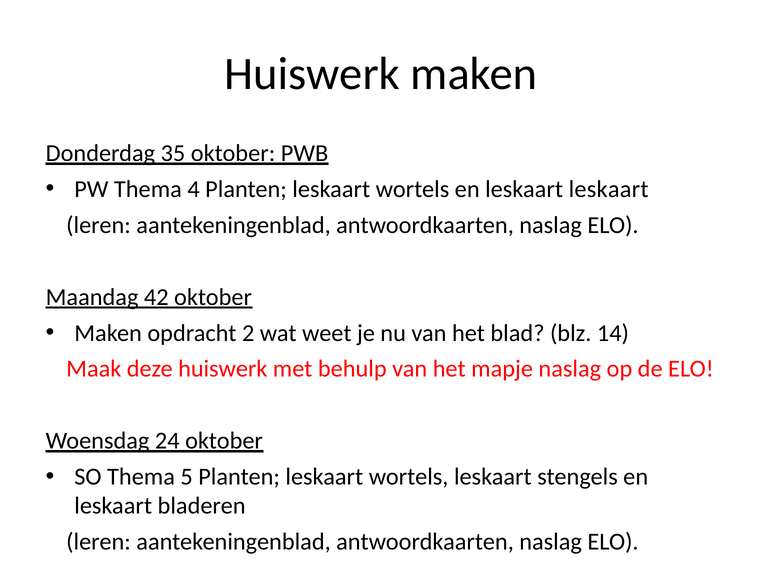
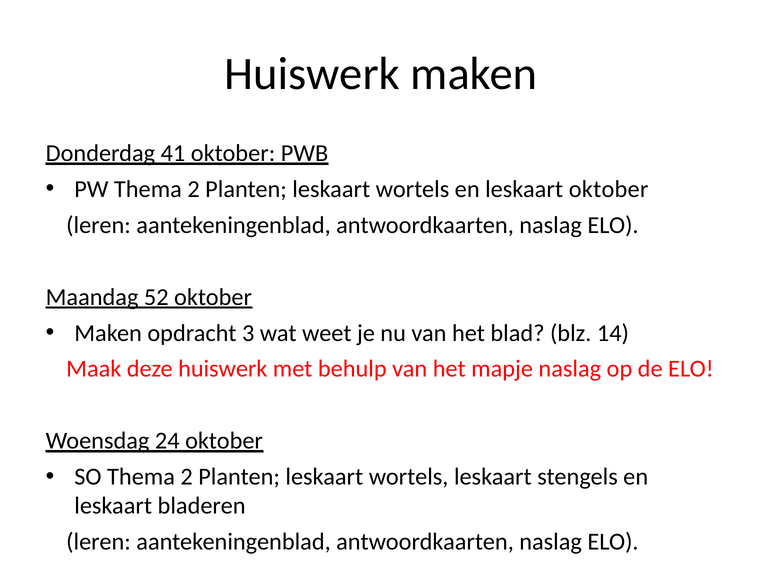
35: 35 -> 41
PW Thema 4: 4 -> 2
leskaart leskaart: leskaart -> oktober
42: 42 -> 52
2: 2 -> 3
SO Thema 5: 5 -> 2
